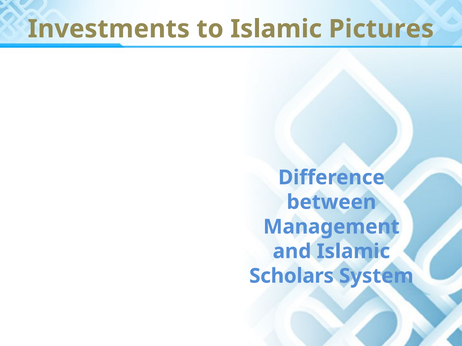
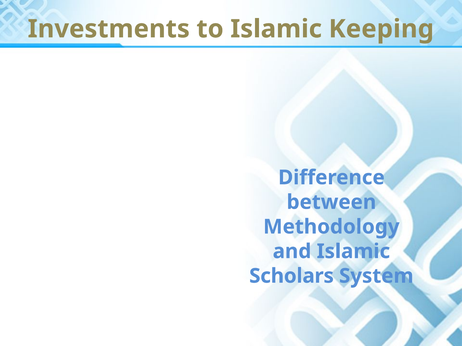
Pictures: Pictures -> Keeping
Management: Management -> Methodology
